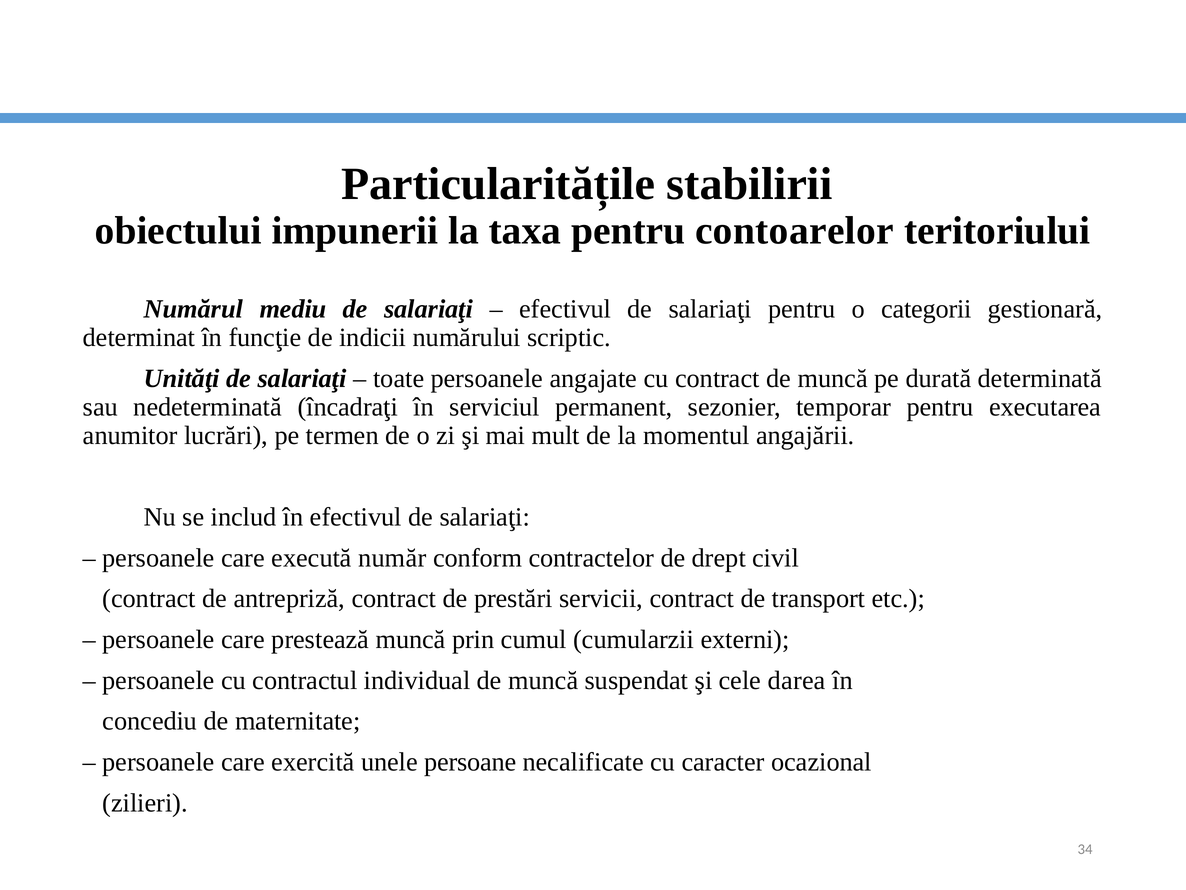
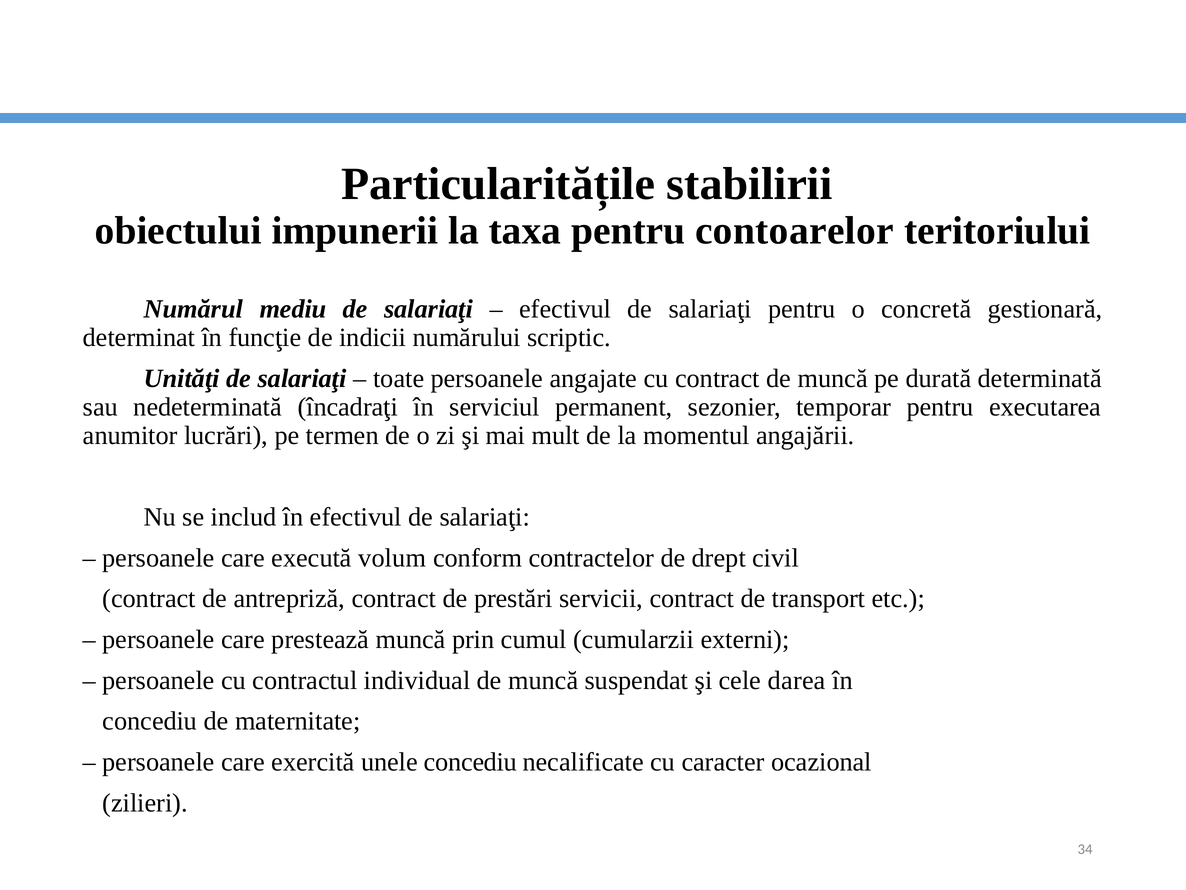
categorii: categorii -> concretă
număr: număr -> volum
unele persoane: persoane -> concediu
